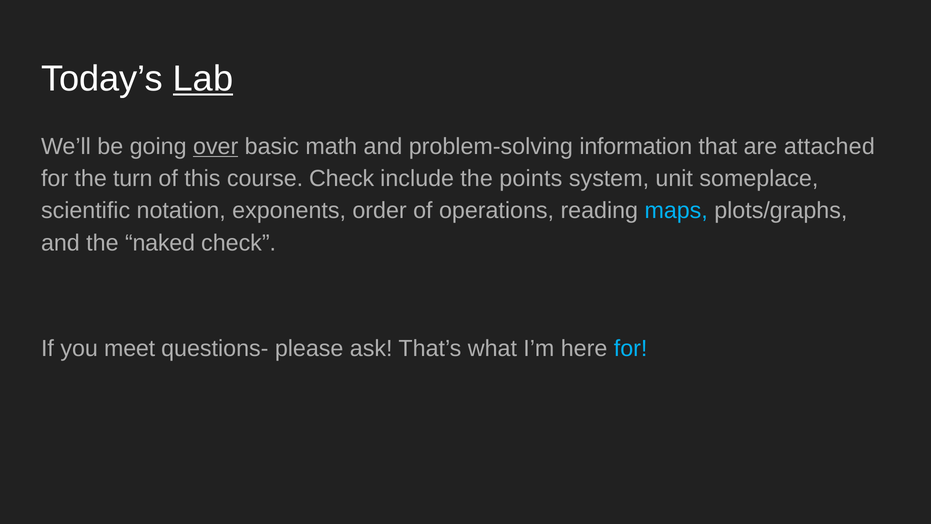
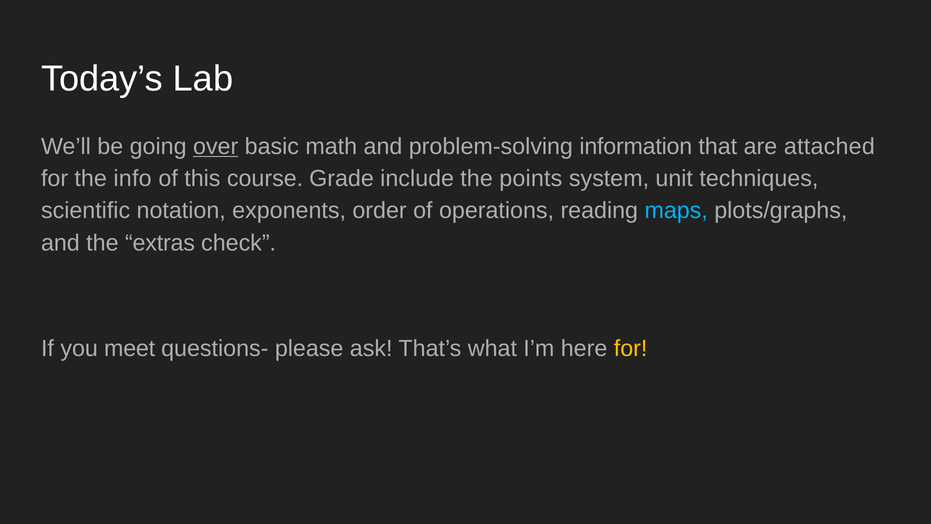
Lab underline: present -> none
turn: turn -> info
course Check: Check -> Grade
someplace: someplace -> techniques
naked: naked -> extras
for at (631, 348) colour: light blue -> yellow
